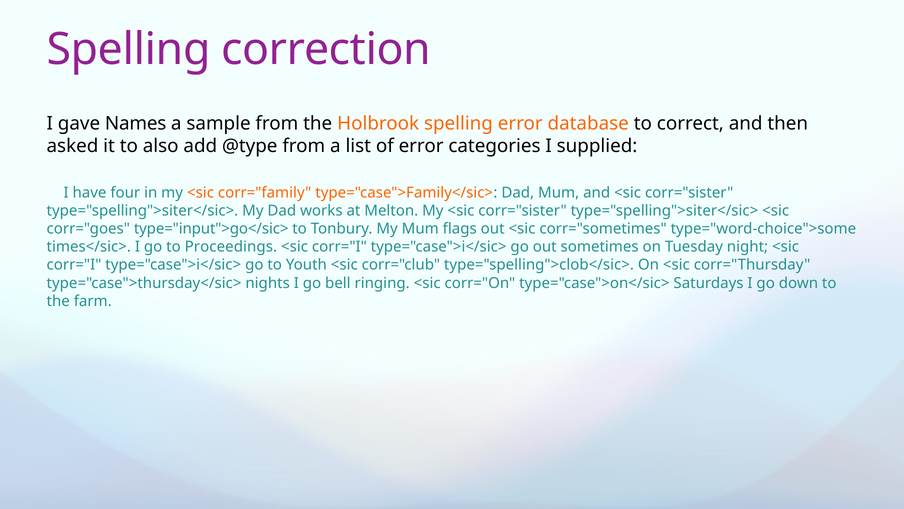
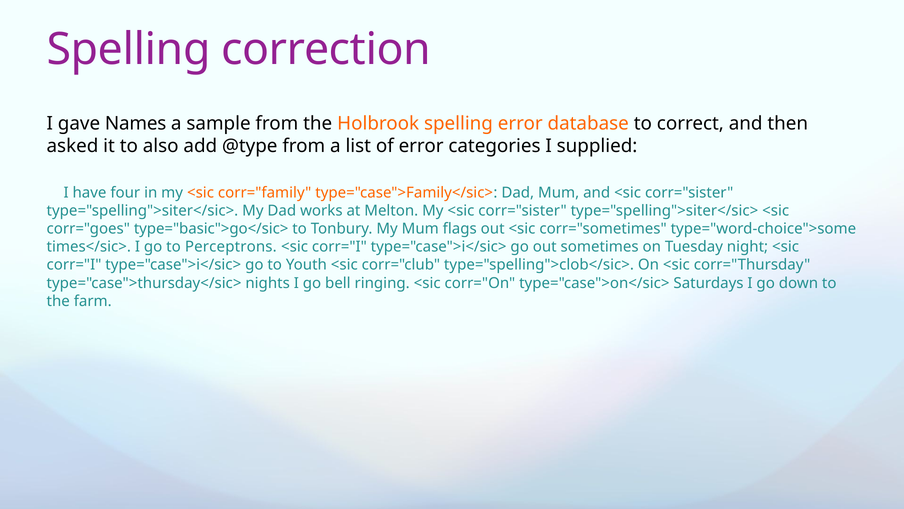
type="input">go</sic>: type="input">go</sic> -> type="basic">go</sic>
Proceedings: Proceedings -> Perceptrons
